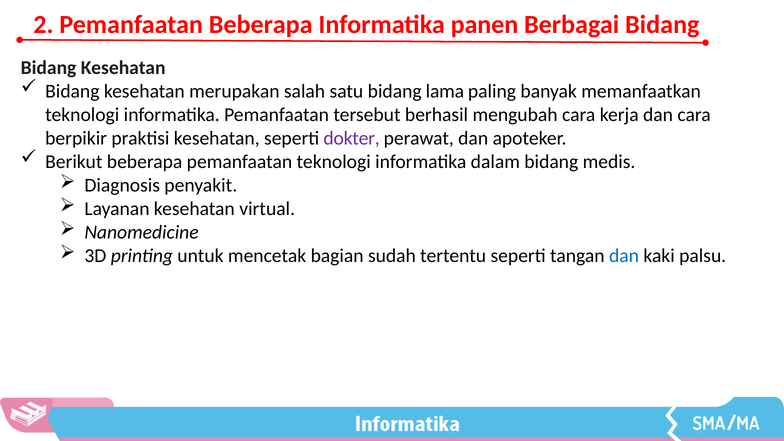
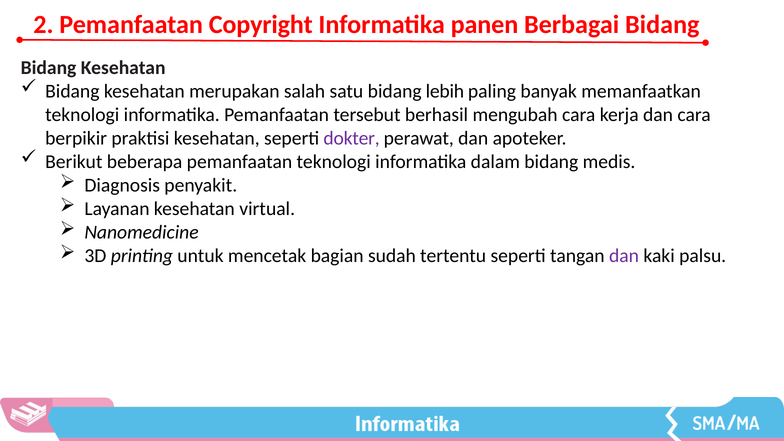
Pemanfaatan Beberapa: Beberapa -> Copyright
lama: lama -> lebih
dan at (624, 256) colour: blue -> purple
